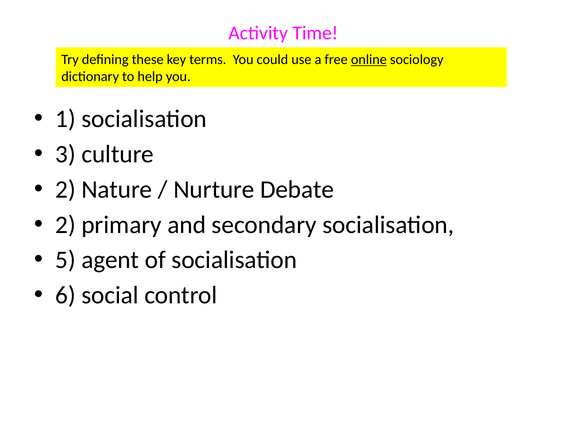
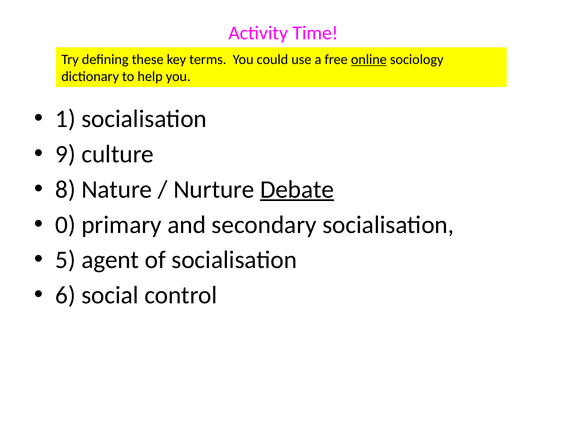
3: 3 -> 9
2 at (65, 190): 2 -> 8
Debate underline: none -> present
2 at (65, 225): 2 -> 0
